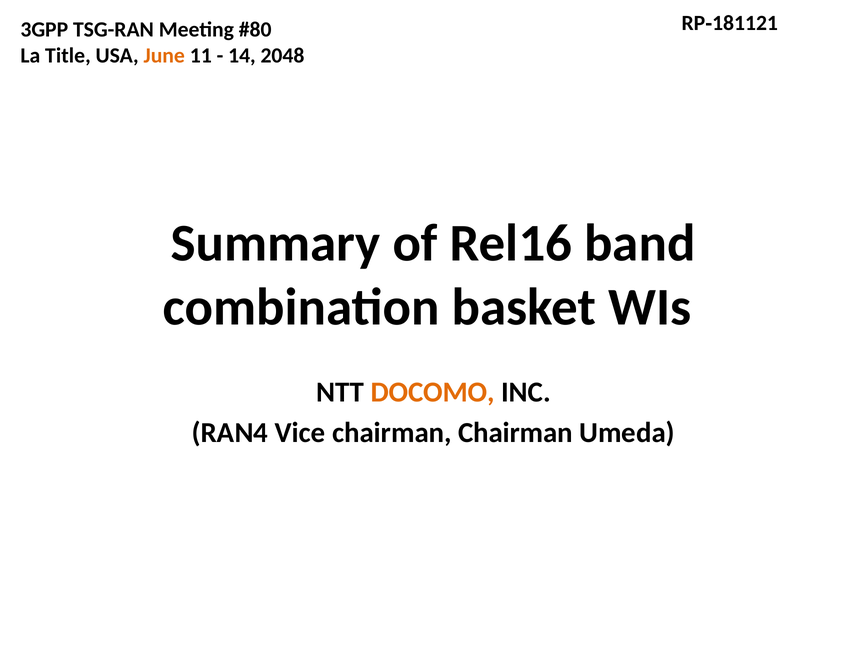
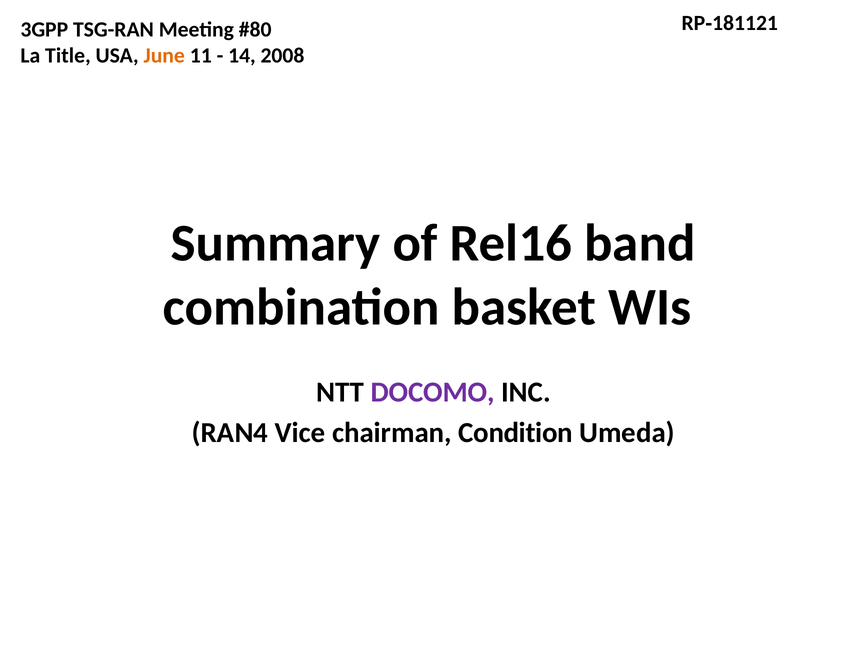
2048: 2048 -> 2008
DOCOMO colour: orange -> purple
chairman Chairman: Chairman -> Condition
